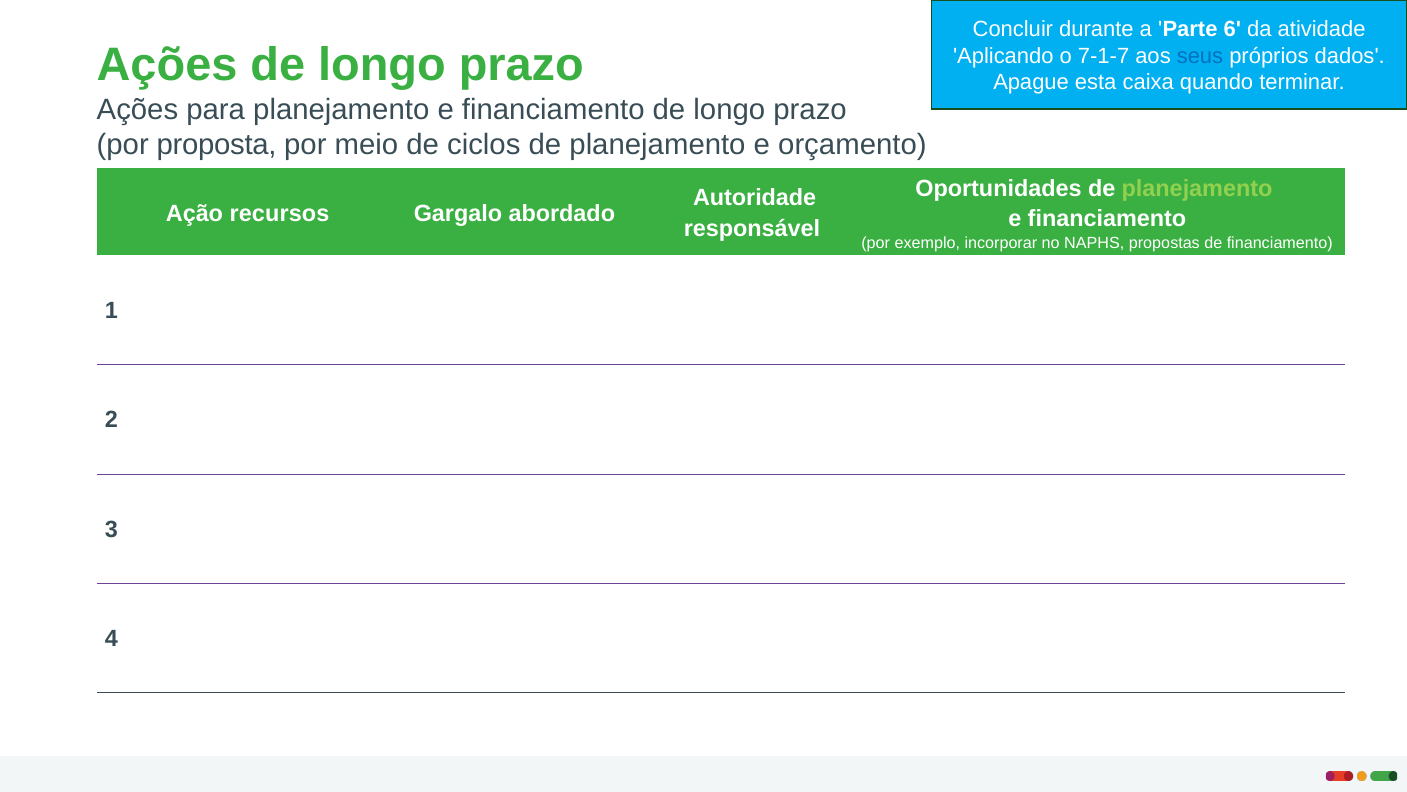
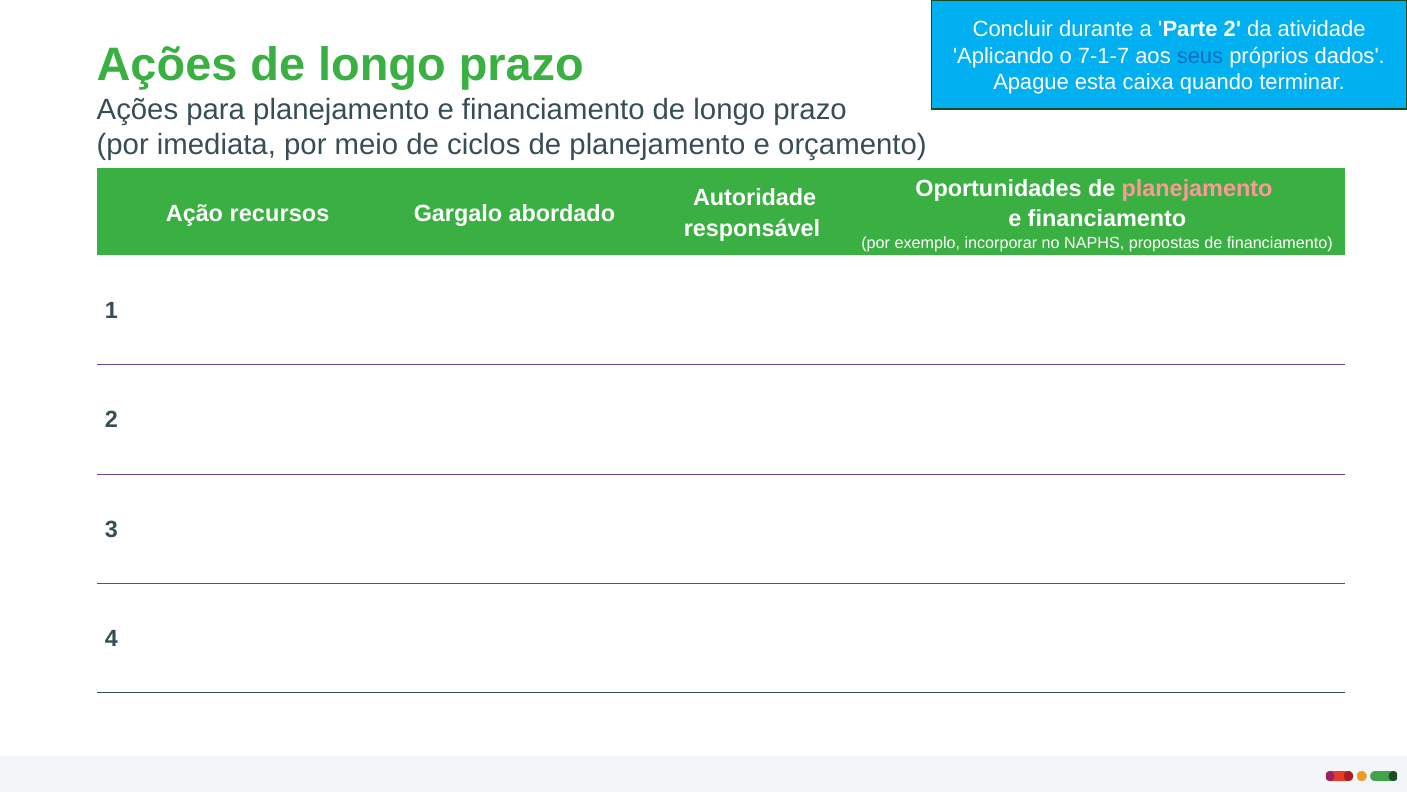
Parte 6: 6 -> 2
proposta: proposta -> imediata
planejamento at (1197, 188) colour: light green -> pink
